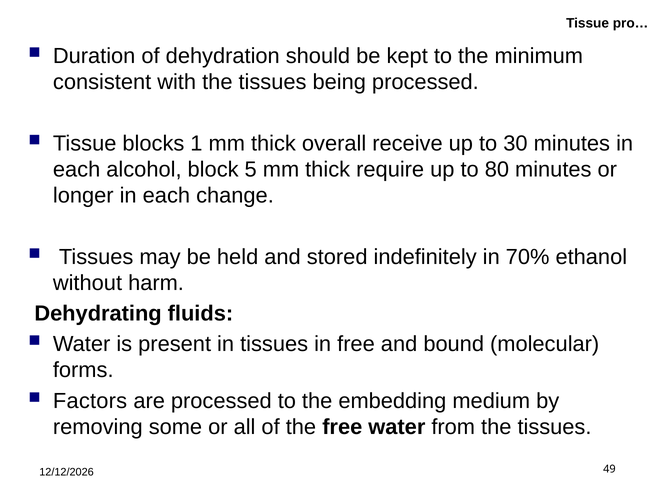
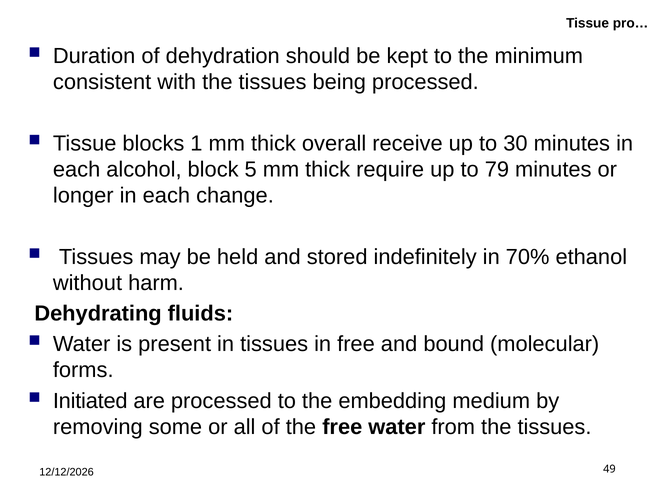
80: 80 -> 79
Factors: Factors -> Initiated
